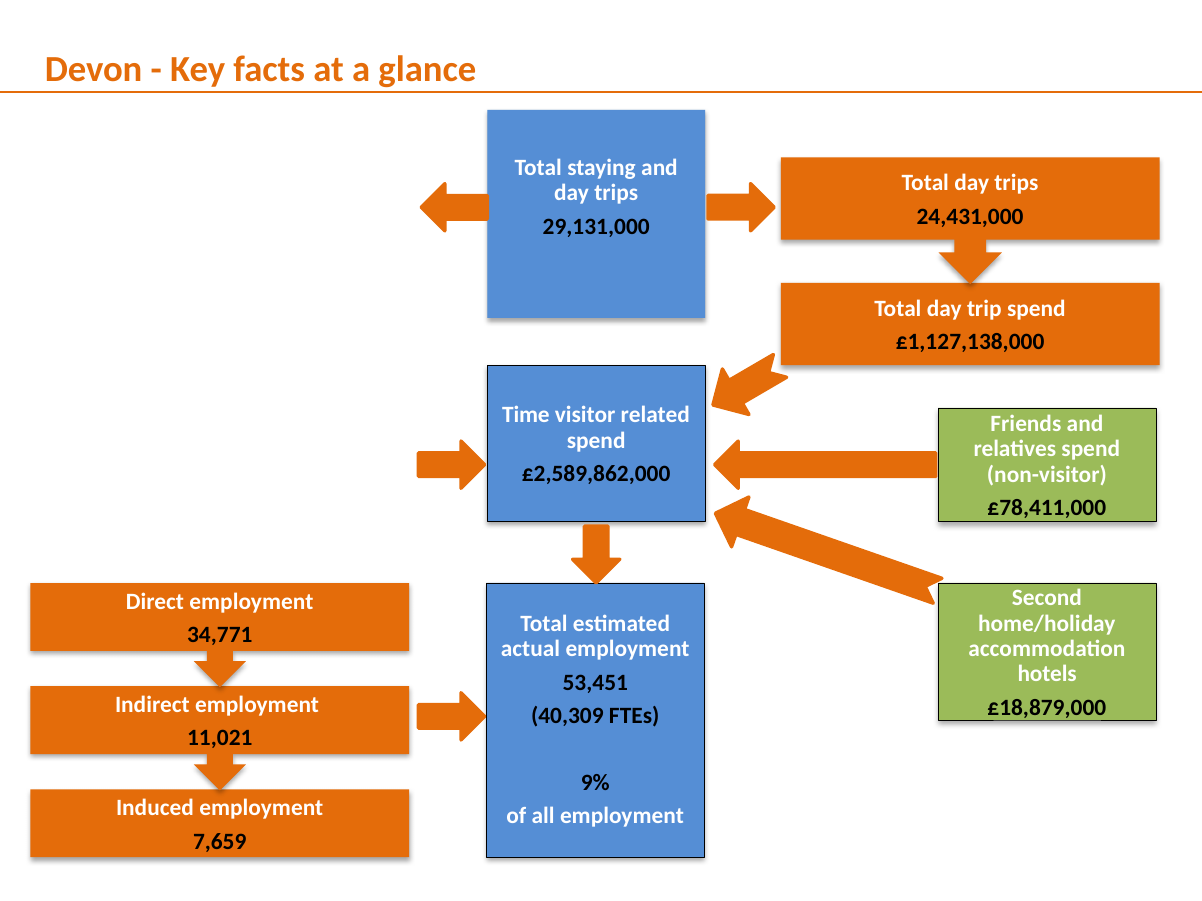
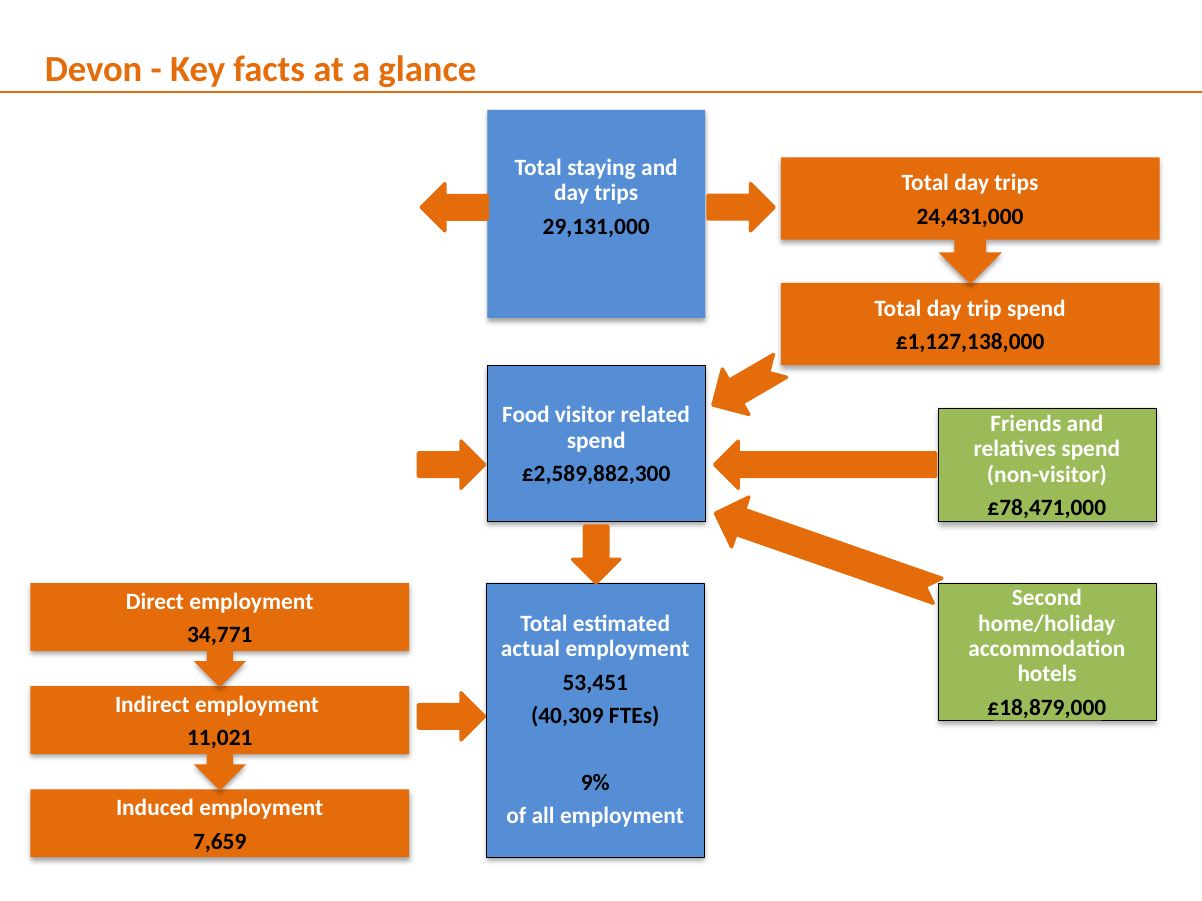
Time: Time -> Food
£2,589,862,000: £2,589,862,000 -> £2,589,882,300
£78,411,000: £78,411,000 -> £78,471,000
